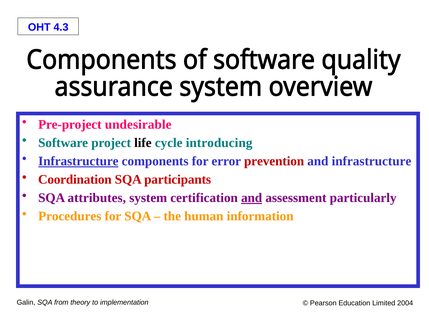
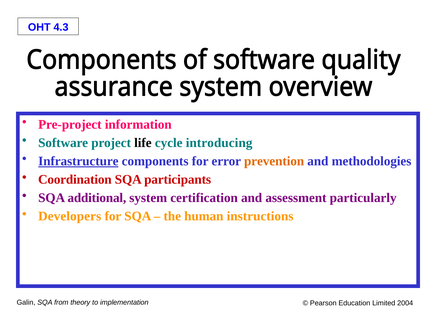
undesirable: undesirable -> information
prevention colour: red -> orange
and infrastructure: infrastructure -> methodologies
attributes: attributes -> additional
and at (252, 198) underline: present -> none
Procedures: Procedures -> Developers
information: information -> instructions
